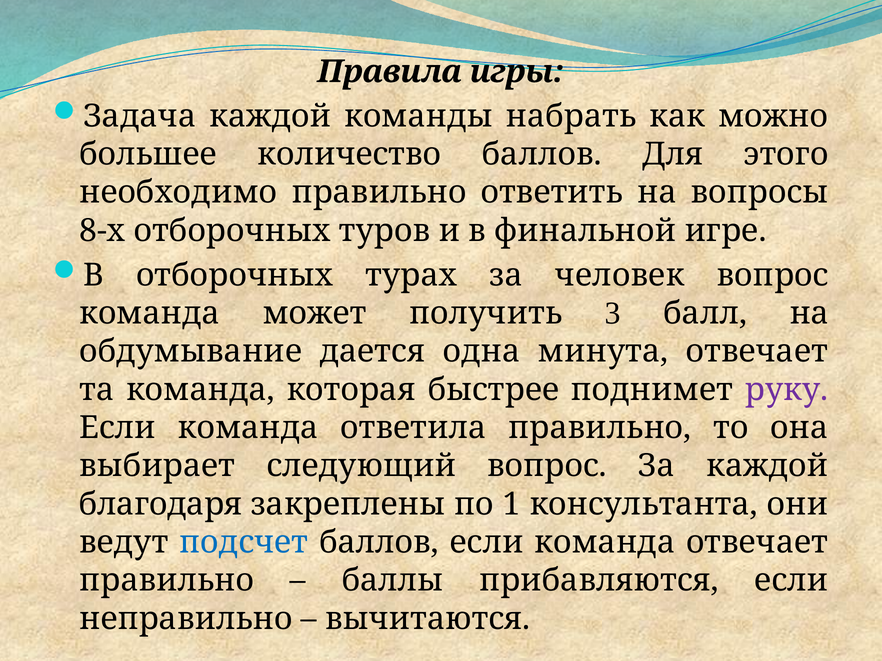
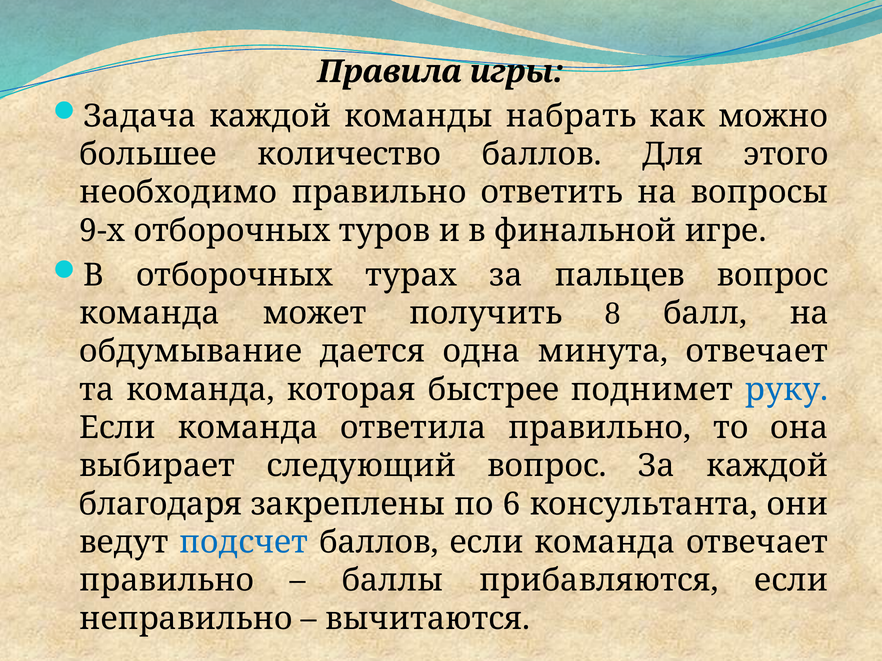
8-х: 8-х -> 9-х
человек: человек -> пальцев
3: 3 -> 8
руку colour: purple -> blue
1: 1 -> 6
